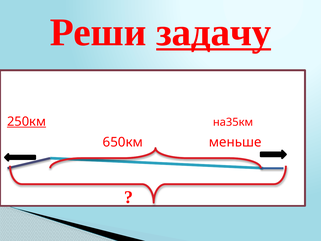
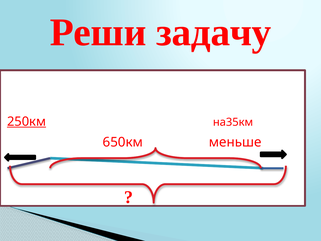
задачу underline: present -> none
